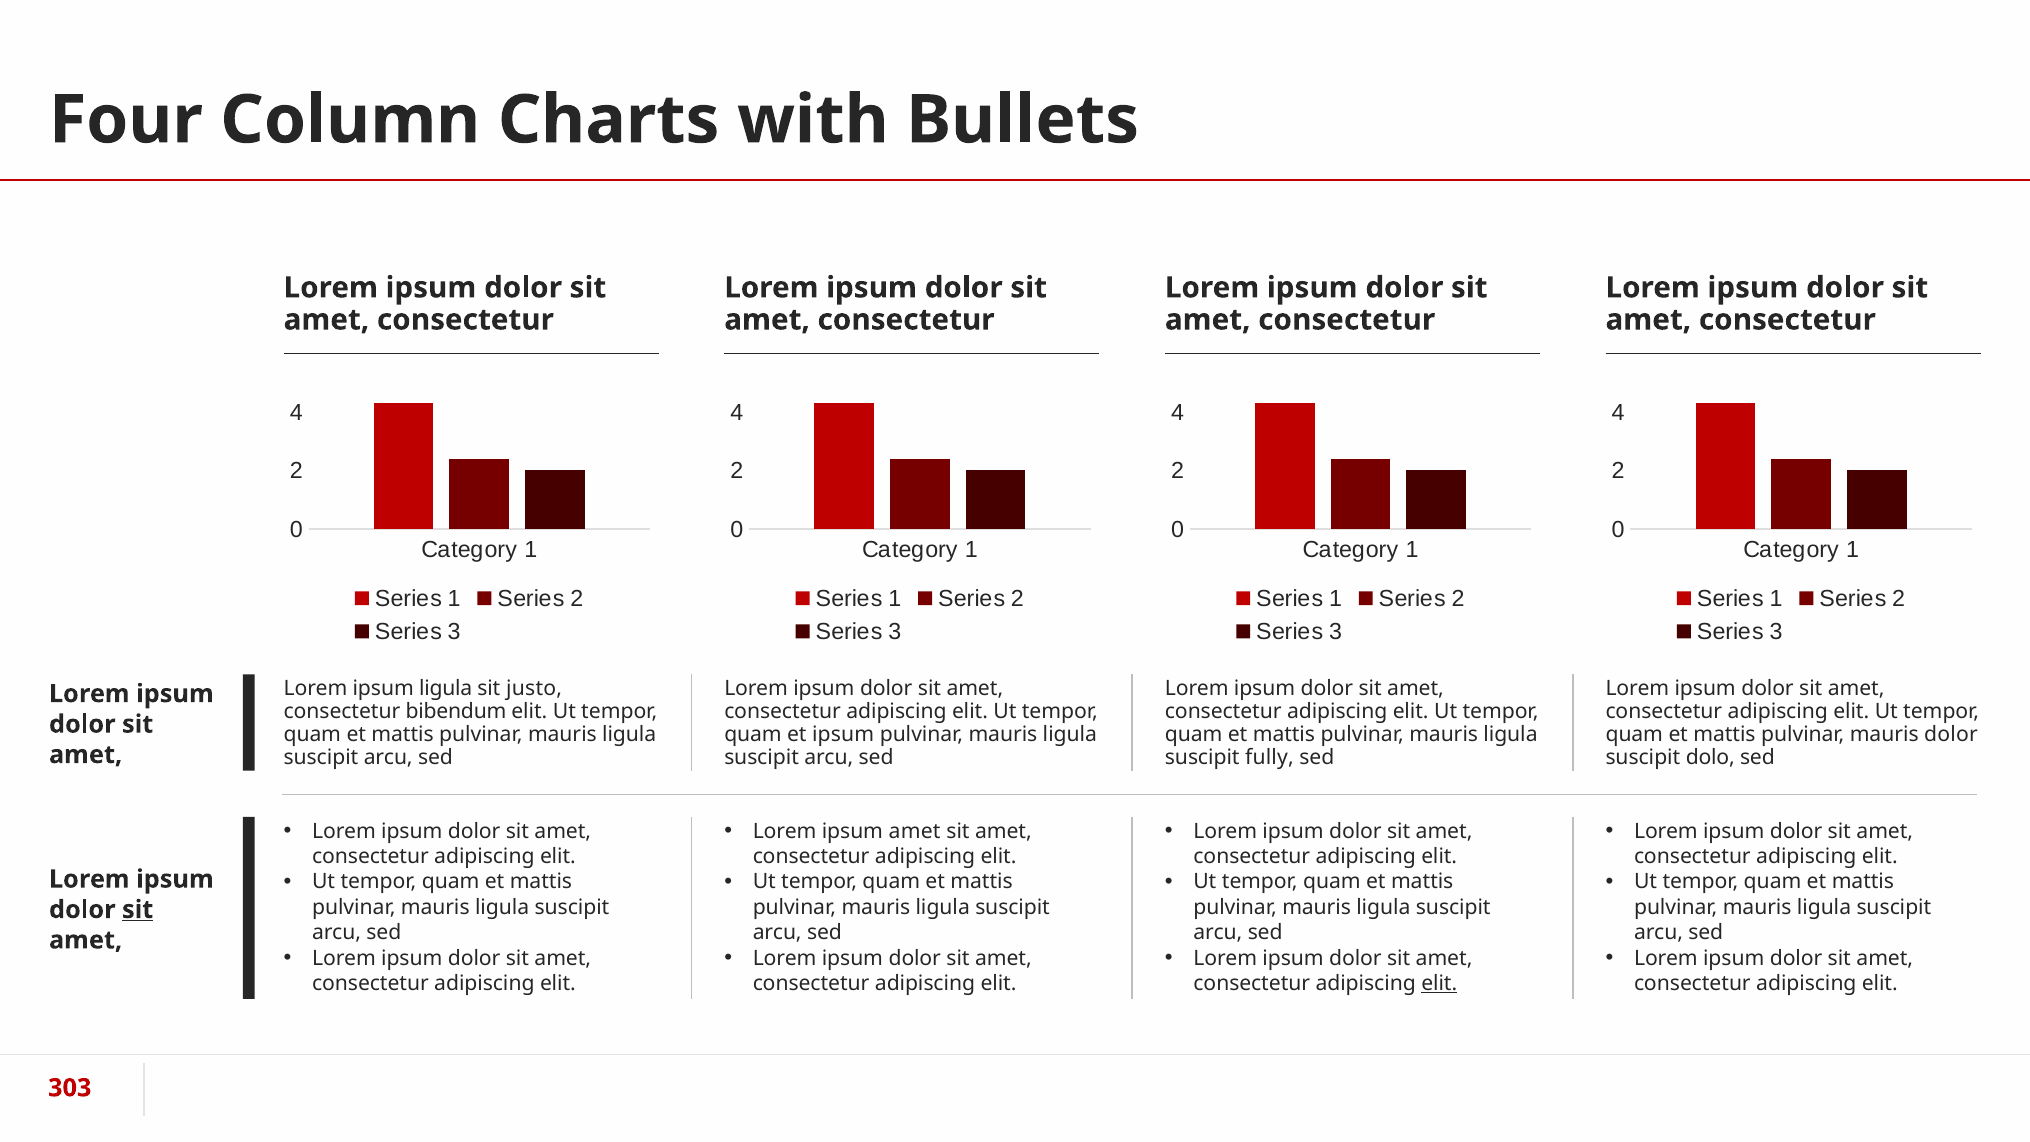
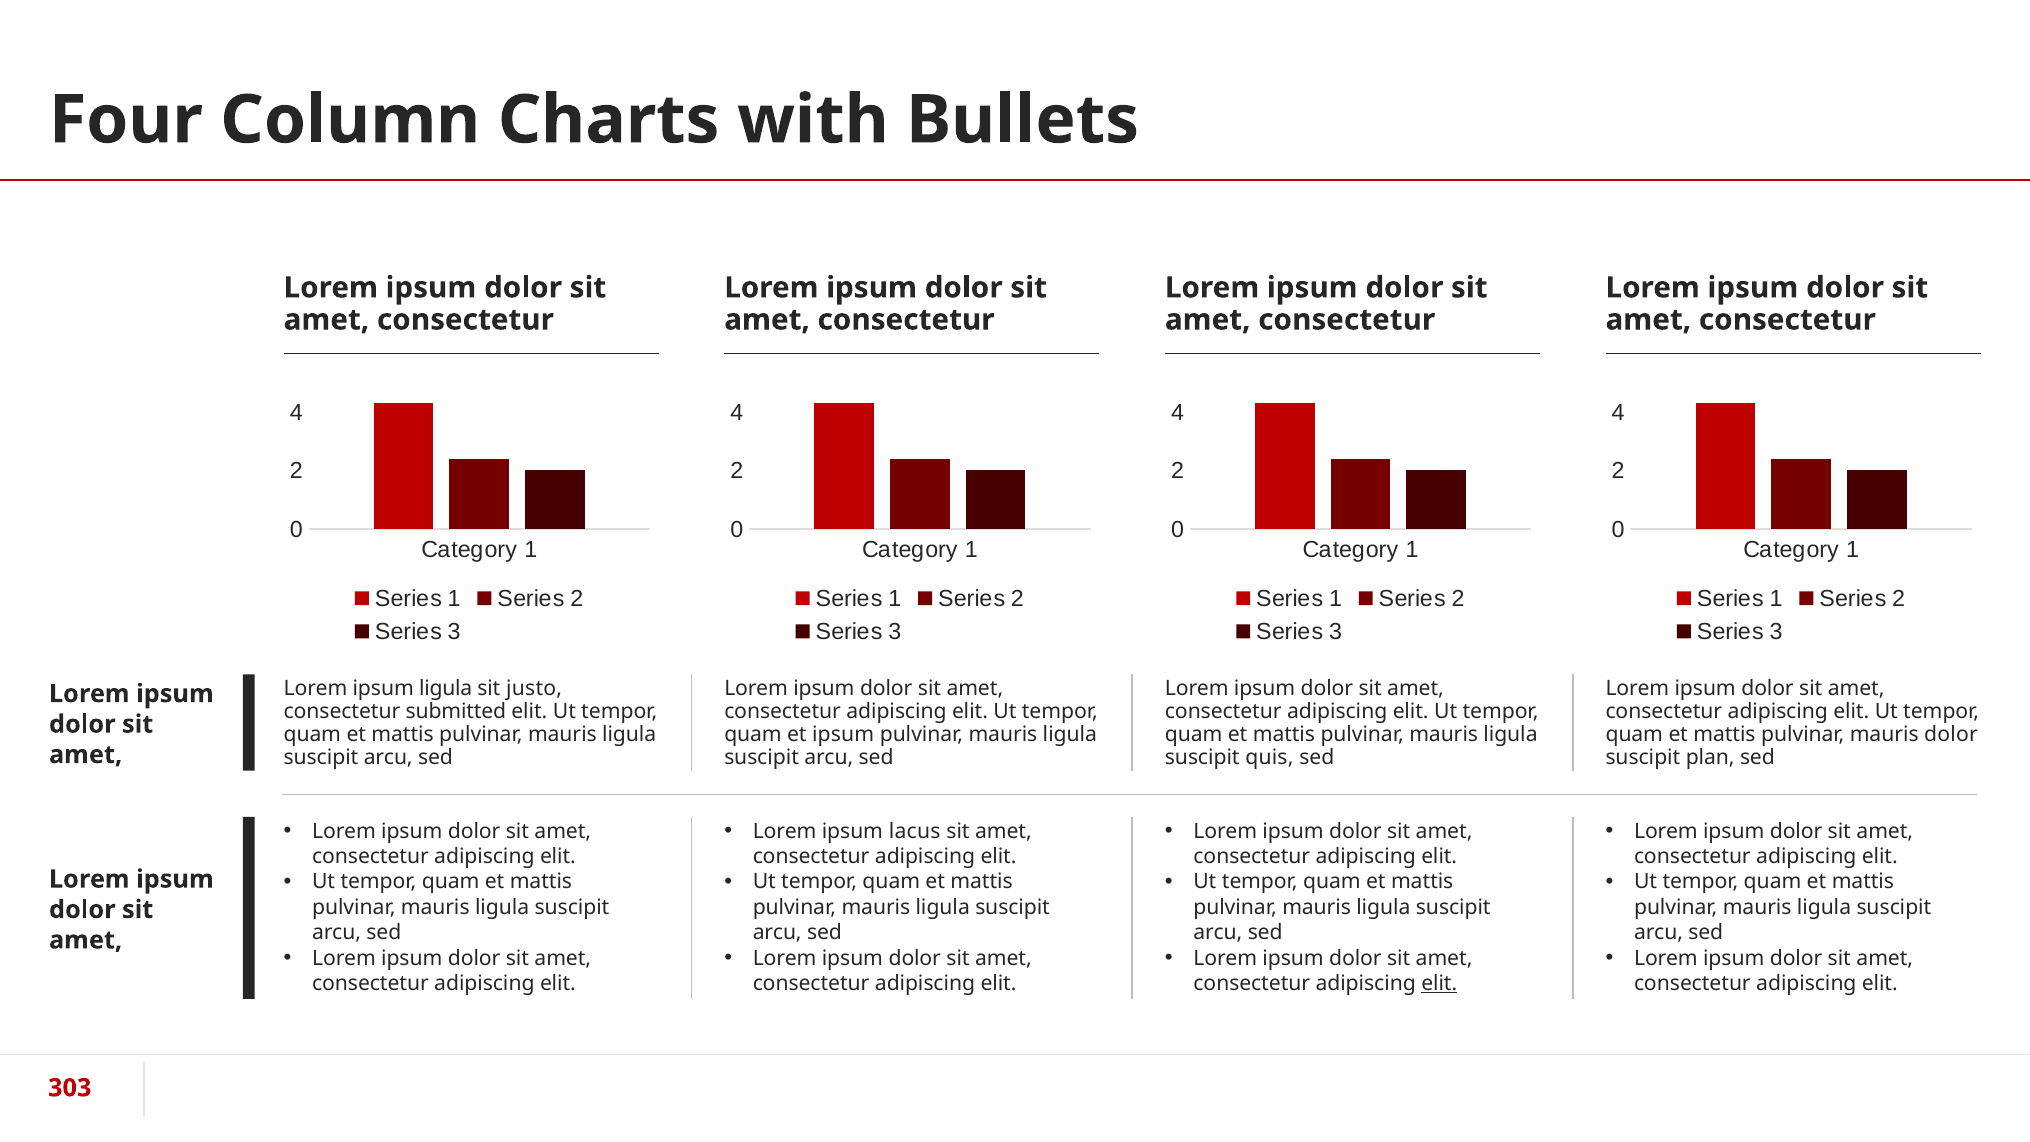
bibendum: bibendum -> submitted
fully: fully -> quis
dolo: dolo -> plan
ipsum amet: amet -> lacus
sit at (138, 910) underline: present -> none
